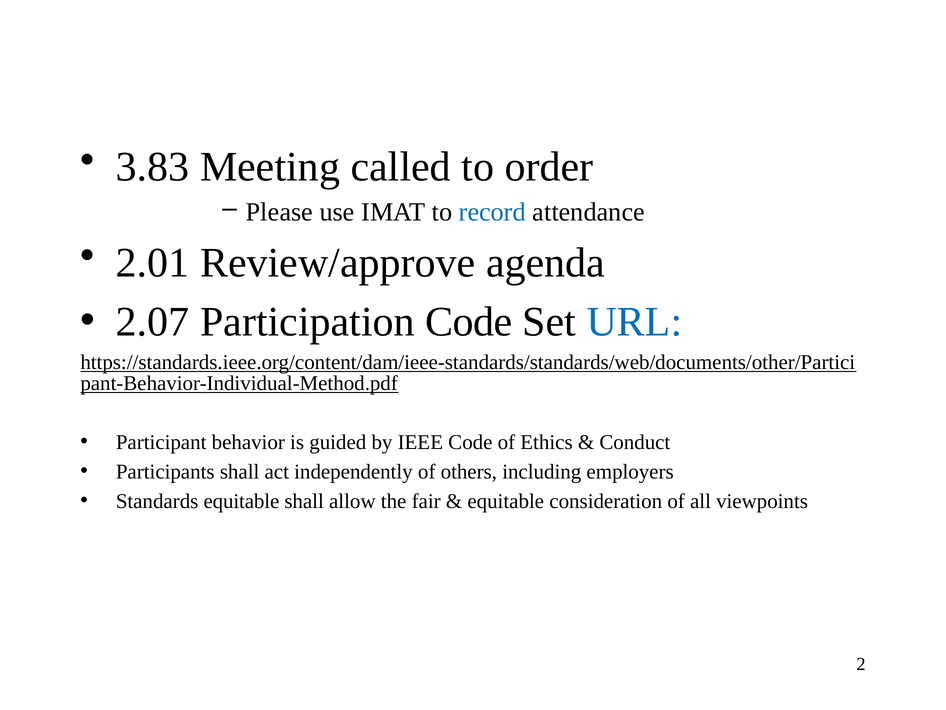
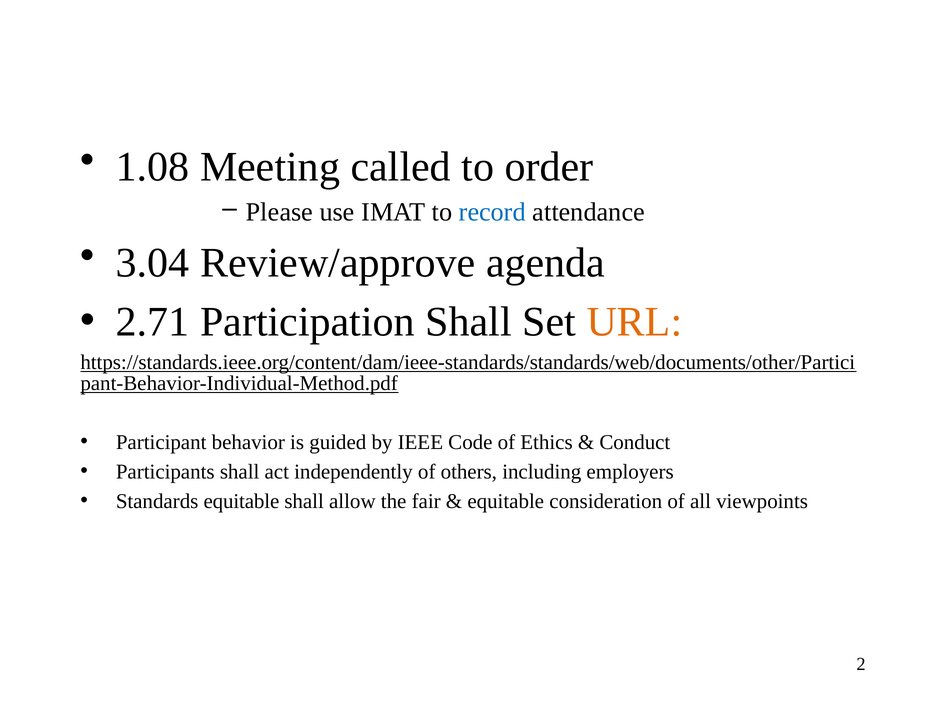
3.83: 3.83 -> 1.08
2.01: 2.01 -> 3.04
2.07: 2.07 -> 2.71
Participation Code: Code -> Shall
URL colour: blue -> orange
